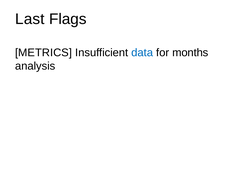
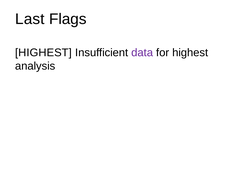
METRICS at (43, 53): METRICS -> HIGHEST
data colour: blue -> purple
for months: months -> highest
